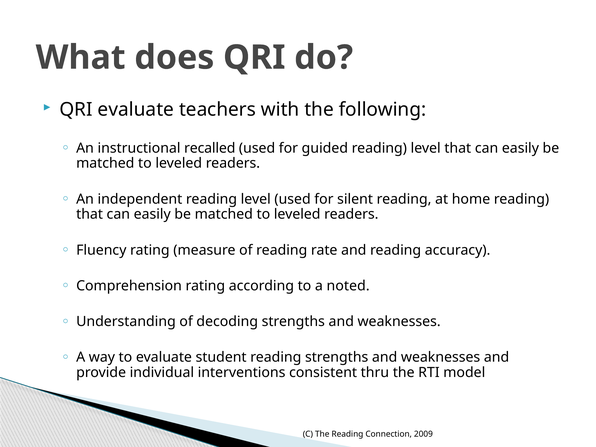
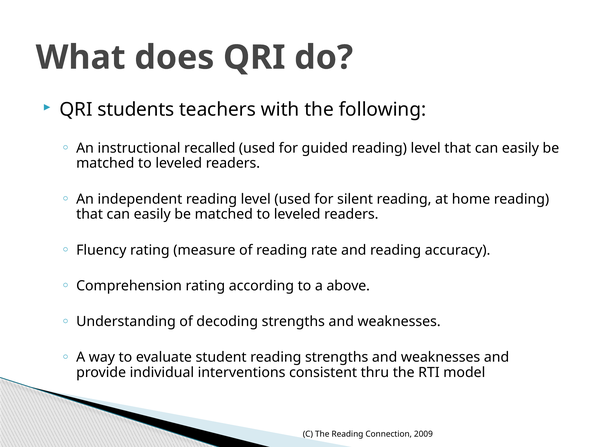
QRI evaluate: evaluate -> students
noted: noted -> above
